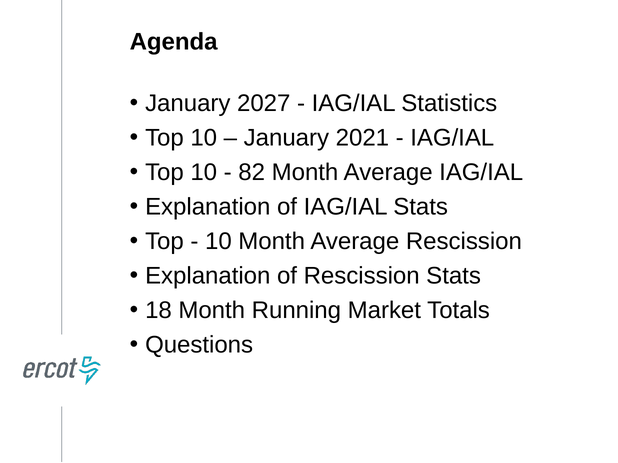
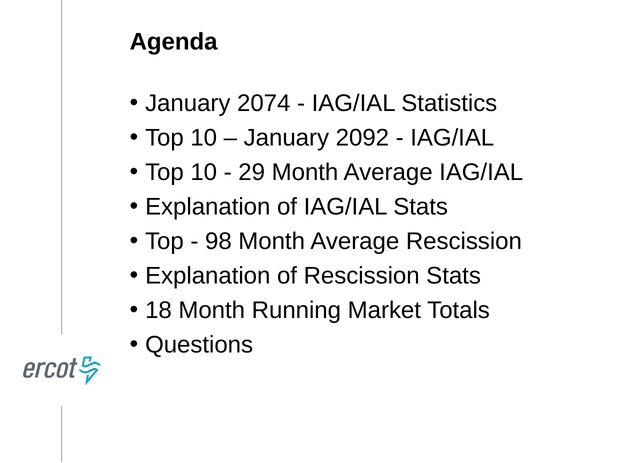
2027: 2027 -> 2074
2021: 2021 -> 2092
82: 82 -> 29
10 at (218, 242): 10 -> 98
